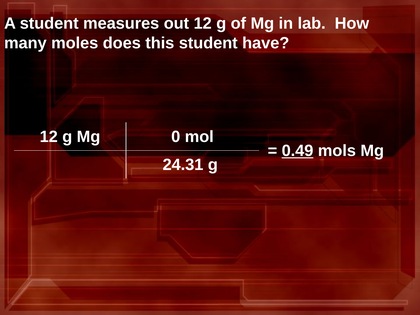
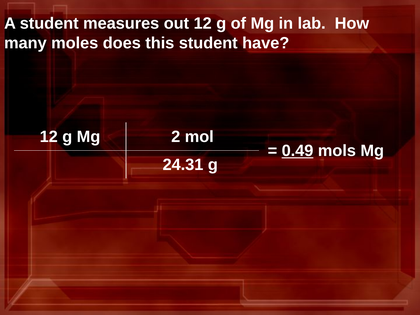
0: 0 -> 2
